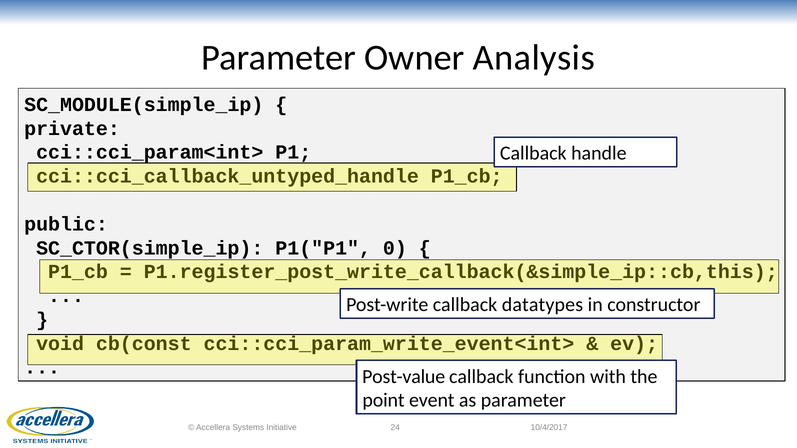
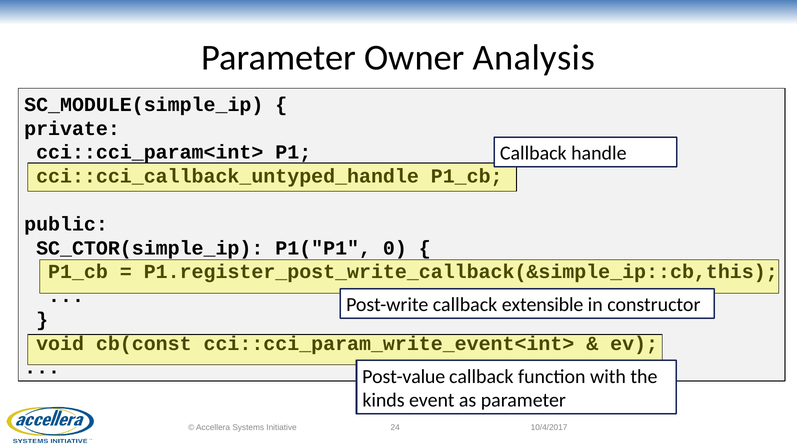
datatypes: datatypes -> extensible
point: point -> kinds
